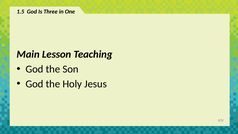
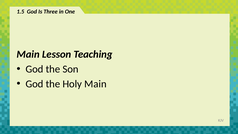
Holy Jesus: Jesus -> Main
